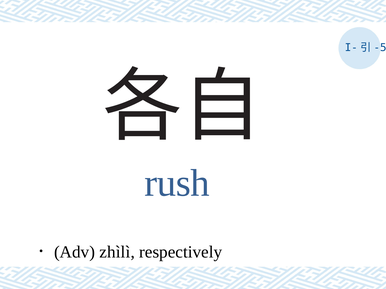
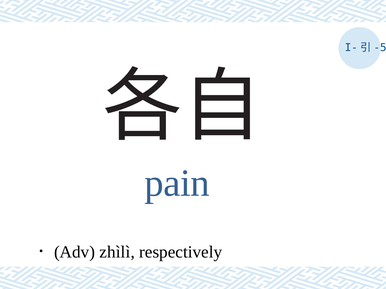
rush: rush -> pain
